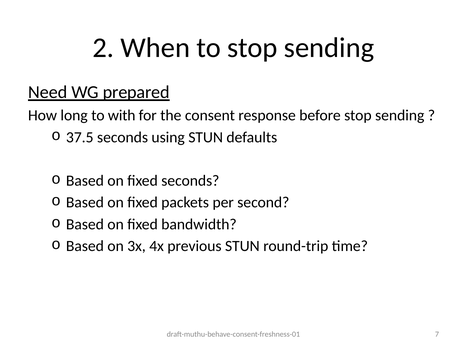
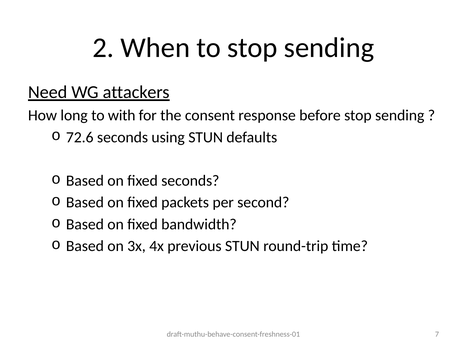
prepared: prepared -> attackers
37.5: 37.5 -> 72.6
